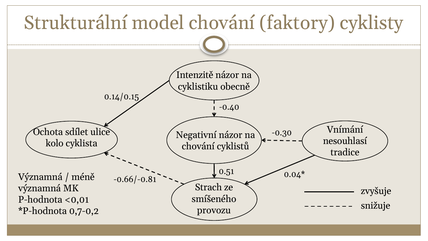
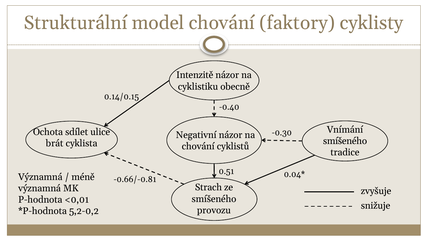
nesouhlasí at (345, 141): nesouhlasí -> smíšeného
kolo: kolo -> brát
0,7-0,2: 0,7-0,2 -> 5,2-0,2
